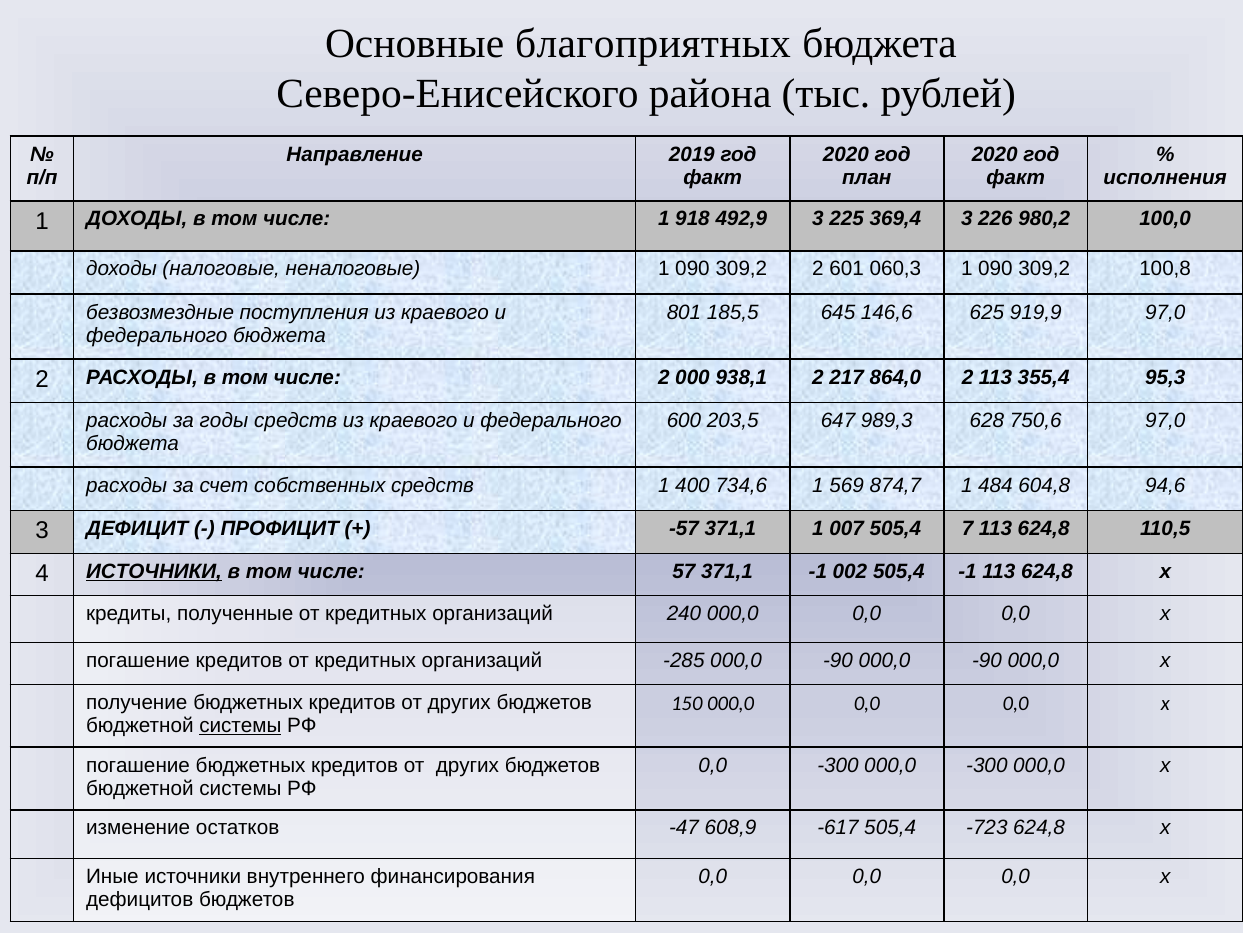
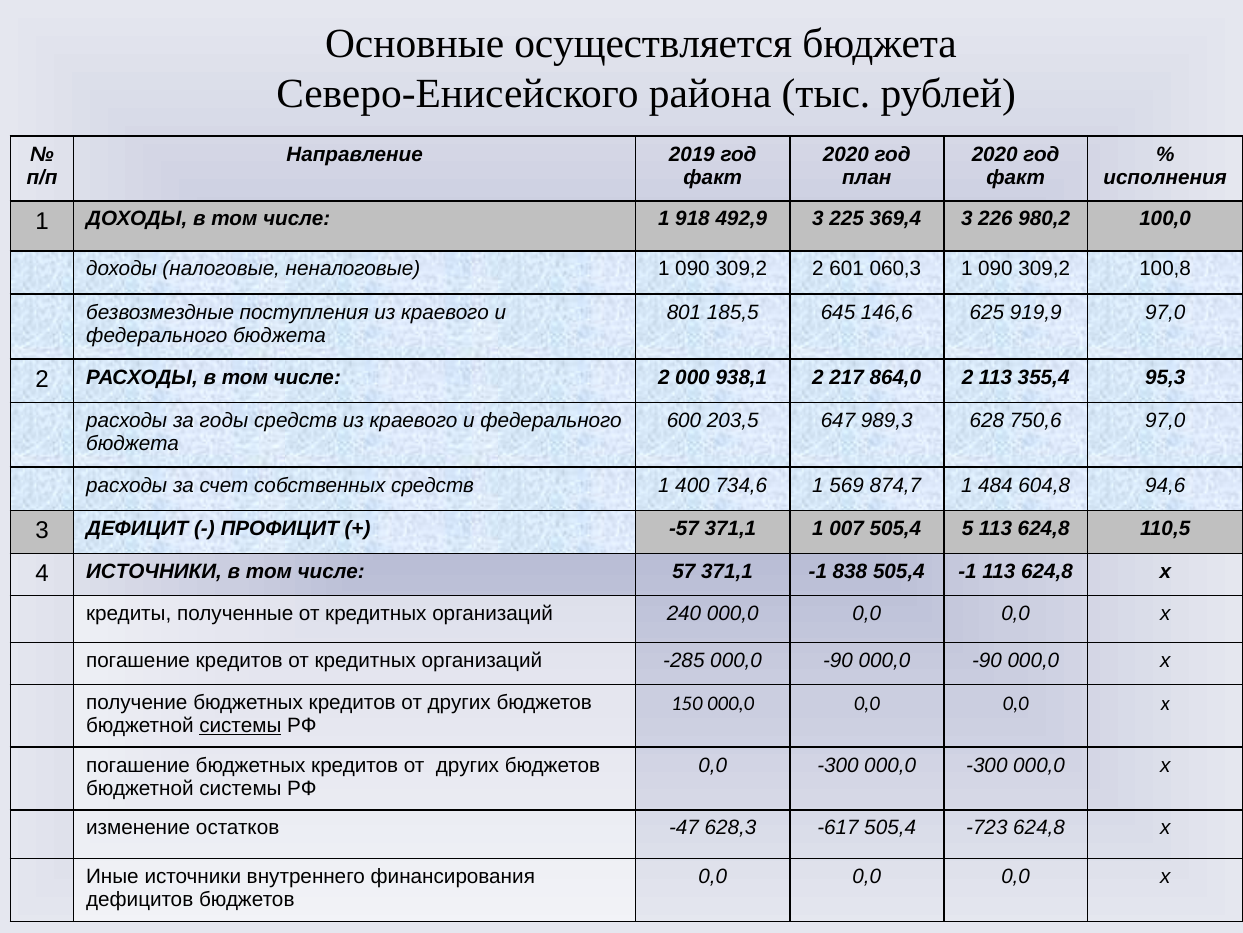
благоприятных: благоприятных -> осуществляется
7: 7 -> 5
ИСТОЧНИКИ at (154, 571) underline: present -> none
002: 002 -> 838
608,9: 608,9 -> 628,3
